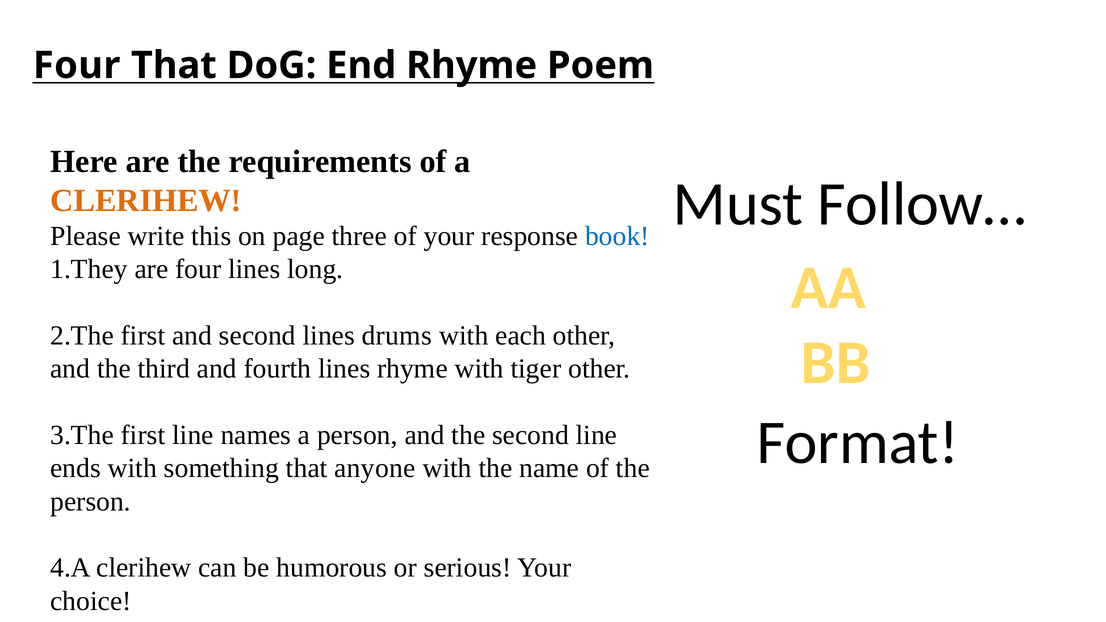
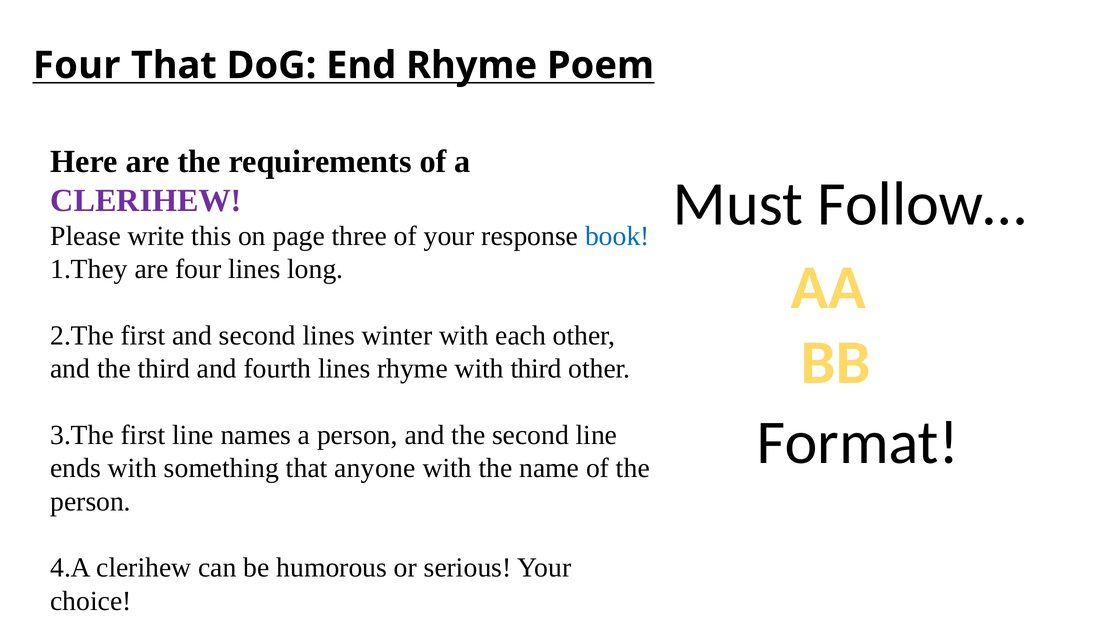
CLERIHEW at (146, 201) colour: orange -> purple
drums: drums -> winter
with tiger: tiger -> third
